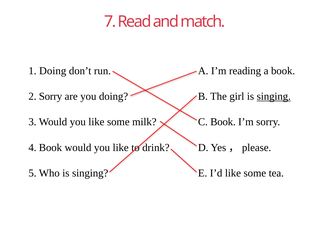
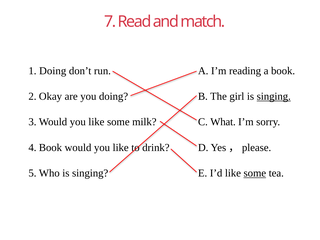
2 Sorry: Sorry -> Okay
C Book: Book -> What
some at (255, 173) underline: none -> present
